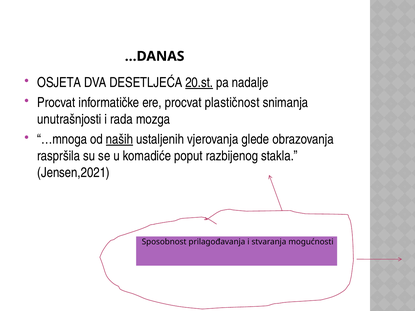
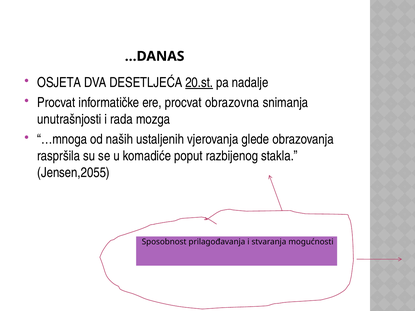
plastičnost: plastičnost -> obrazovna
naših underline: present -> none
Jensen,2021: Jensen,2021 -> Jensen,2055
